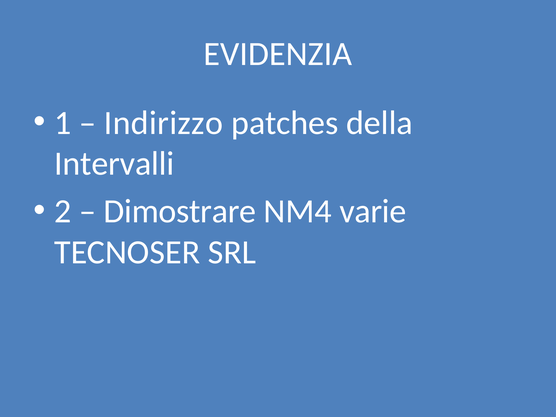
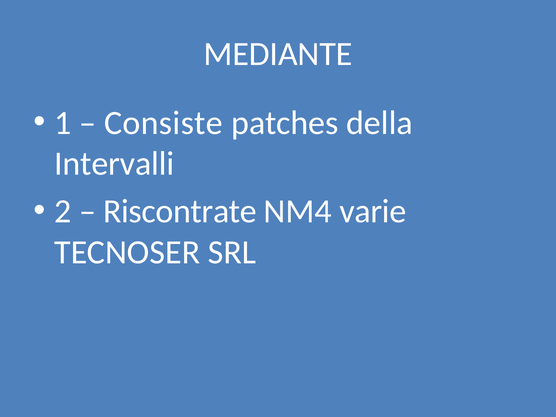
EVIDENZIA: EVIDENZIA -> MEDIANTE
Indirizzo: Indirizzo -> Consiste
Dimostrare: Dimostrare -> Riscontrate
